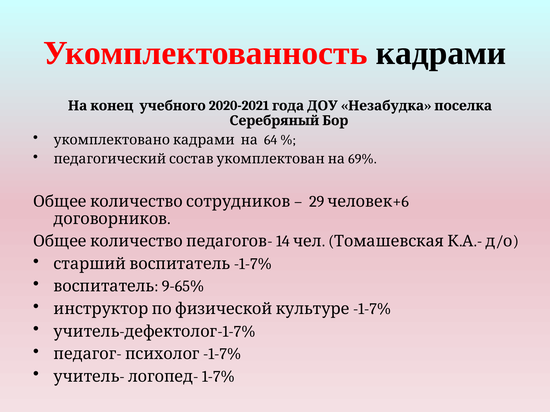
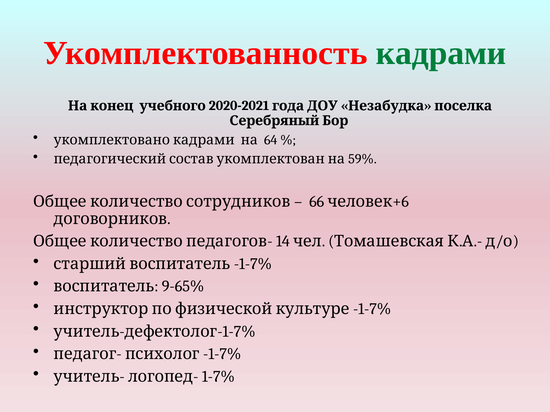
кадрами colour: black -> green
69%: 69% -> 59%
29: 29 -> 66
